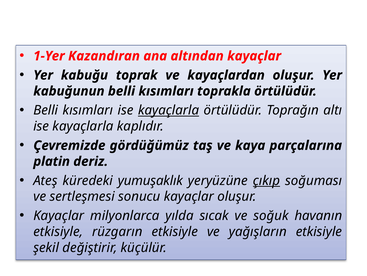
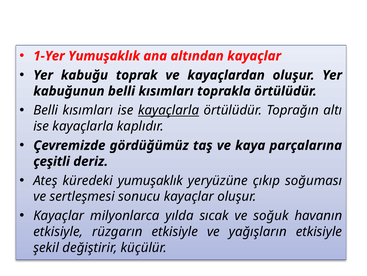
1-Yer Kazandıran: Kazandıran -> Yumuşaklık
platin: platin -> çeşitli
çıkıp underline: present -> none
